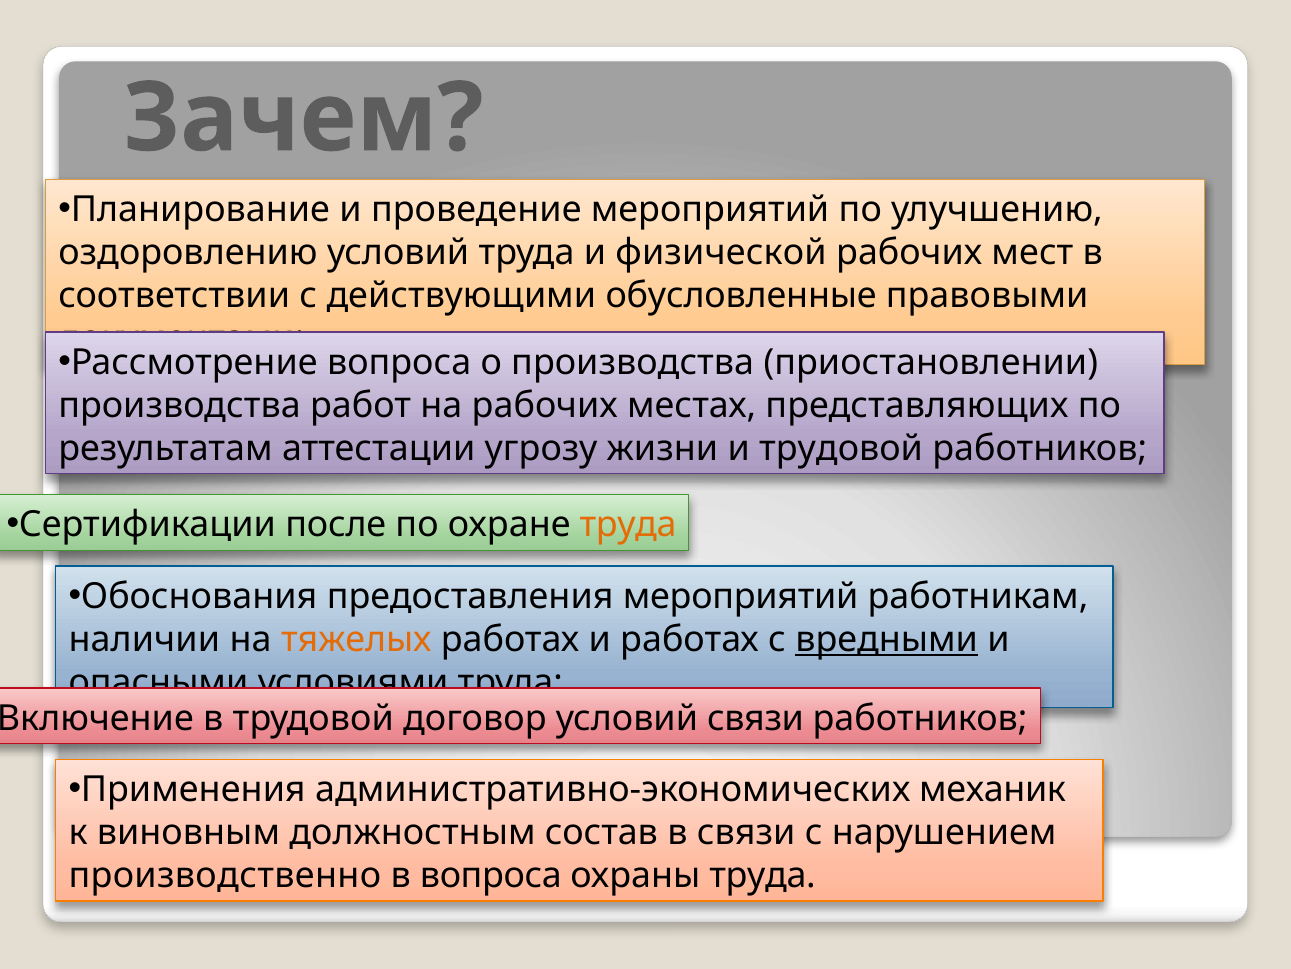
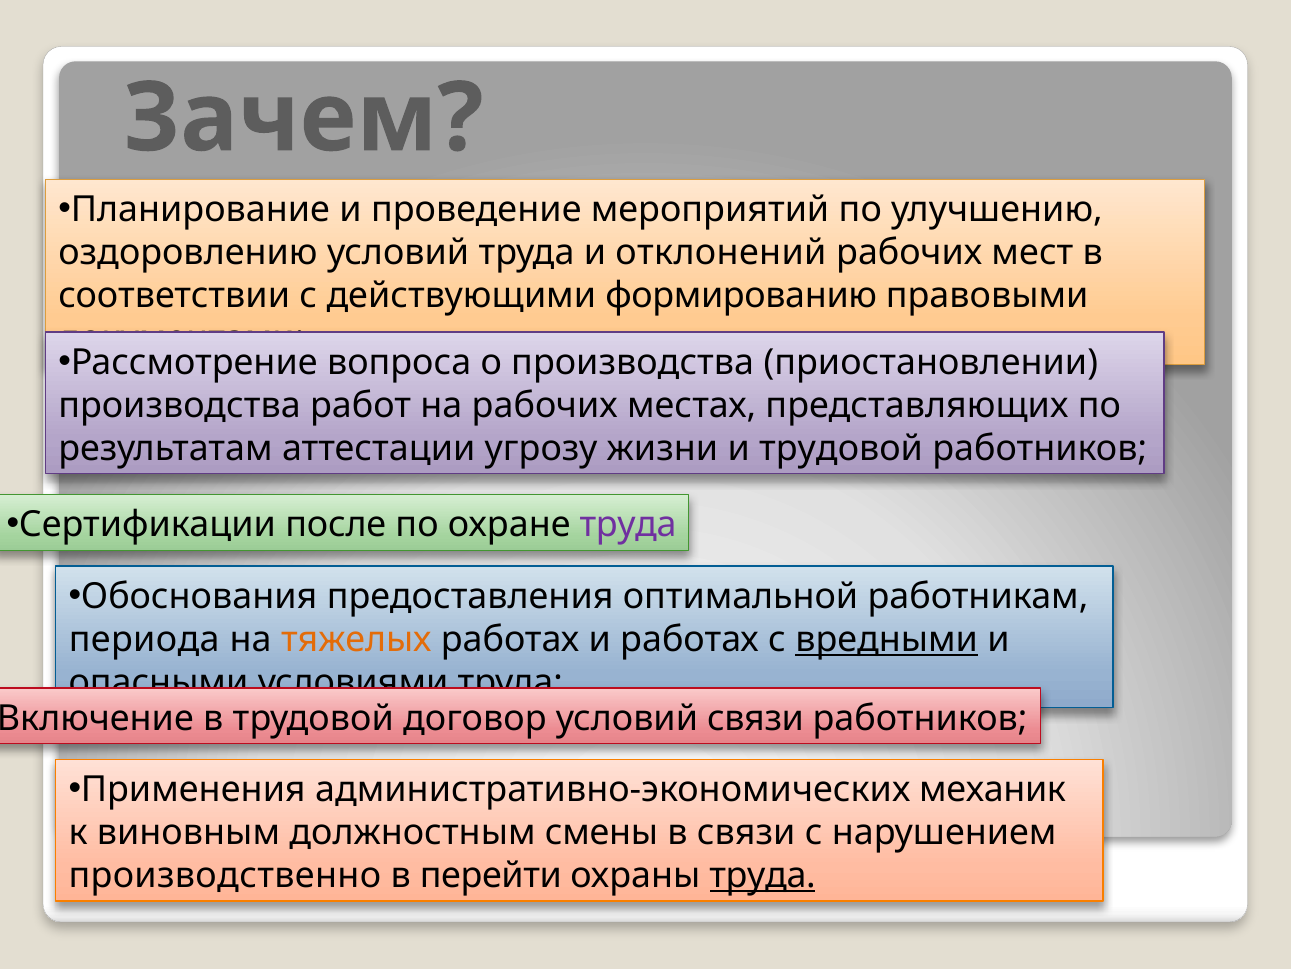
физической: физической -> отклонений
обусловленные: обусловленные -> формированию
труда at (628, 525) colour: orange -> purple
предоставления мероприятий: мероприятий -> оптимальной
наличии: наличии -> периода
состав: состав -> смены
в вопроса: вопроса -> перейти
труда at (763, 875) underline: none -> present
